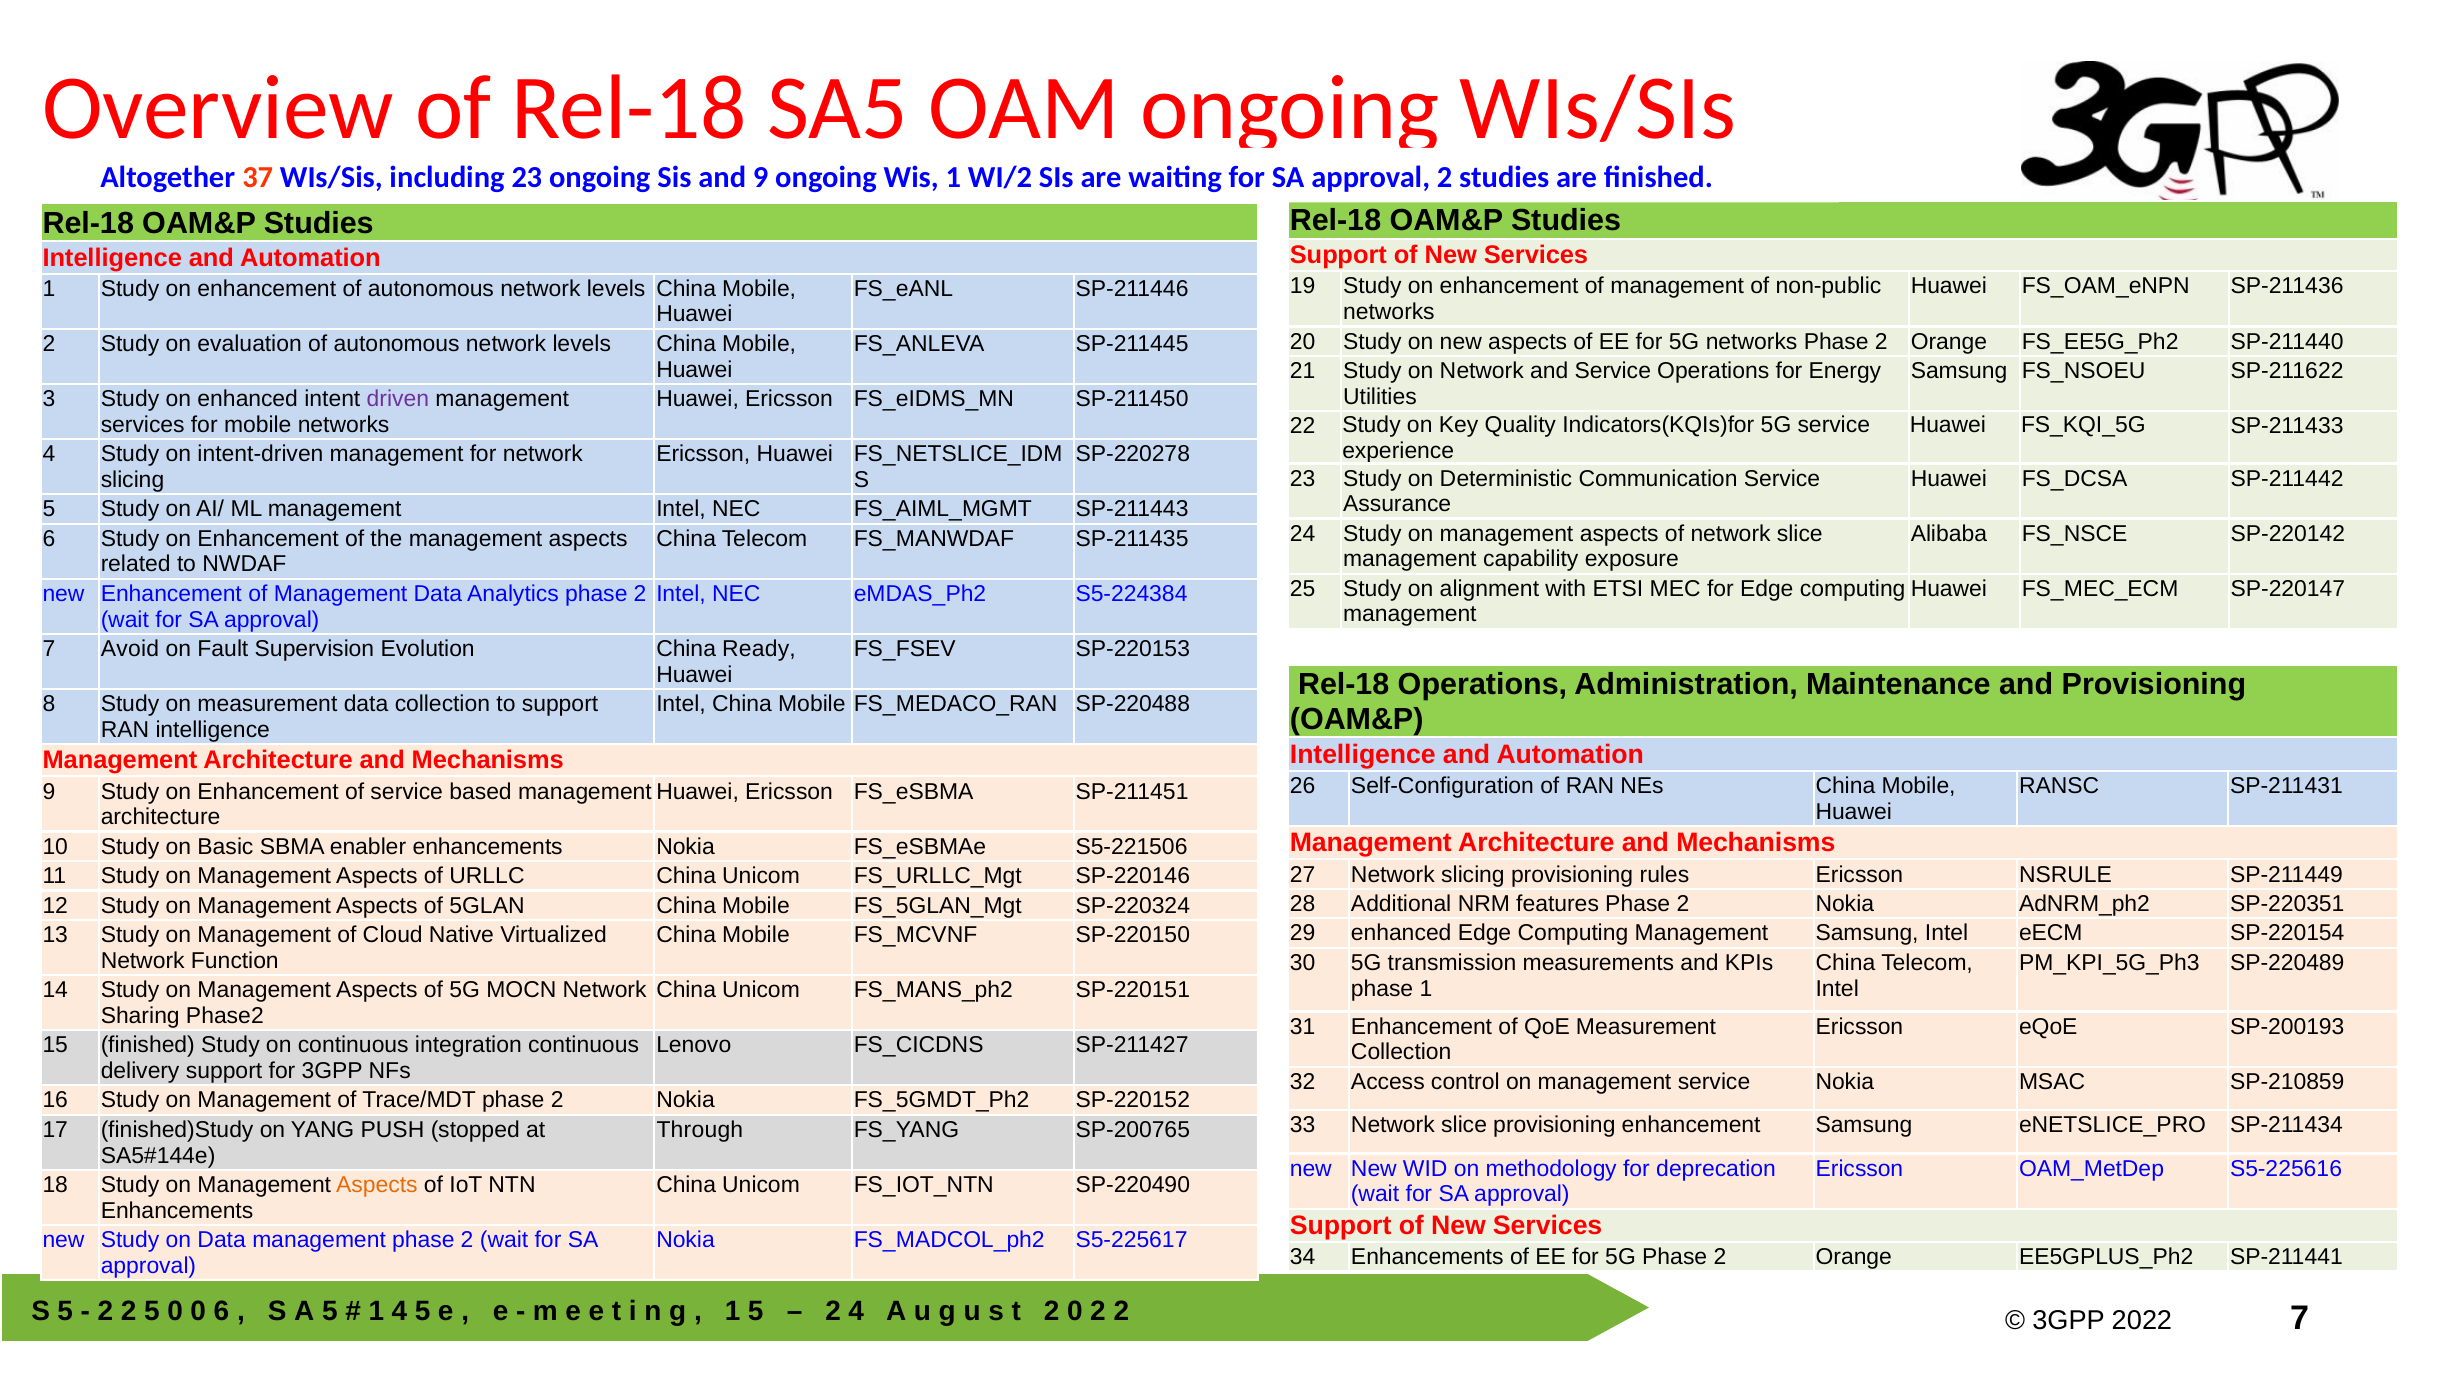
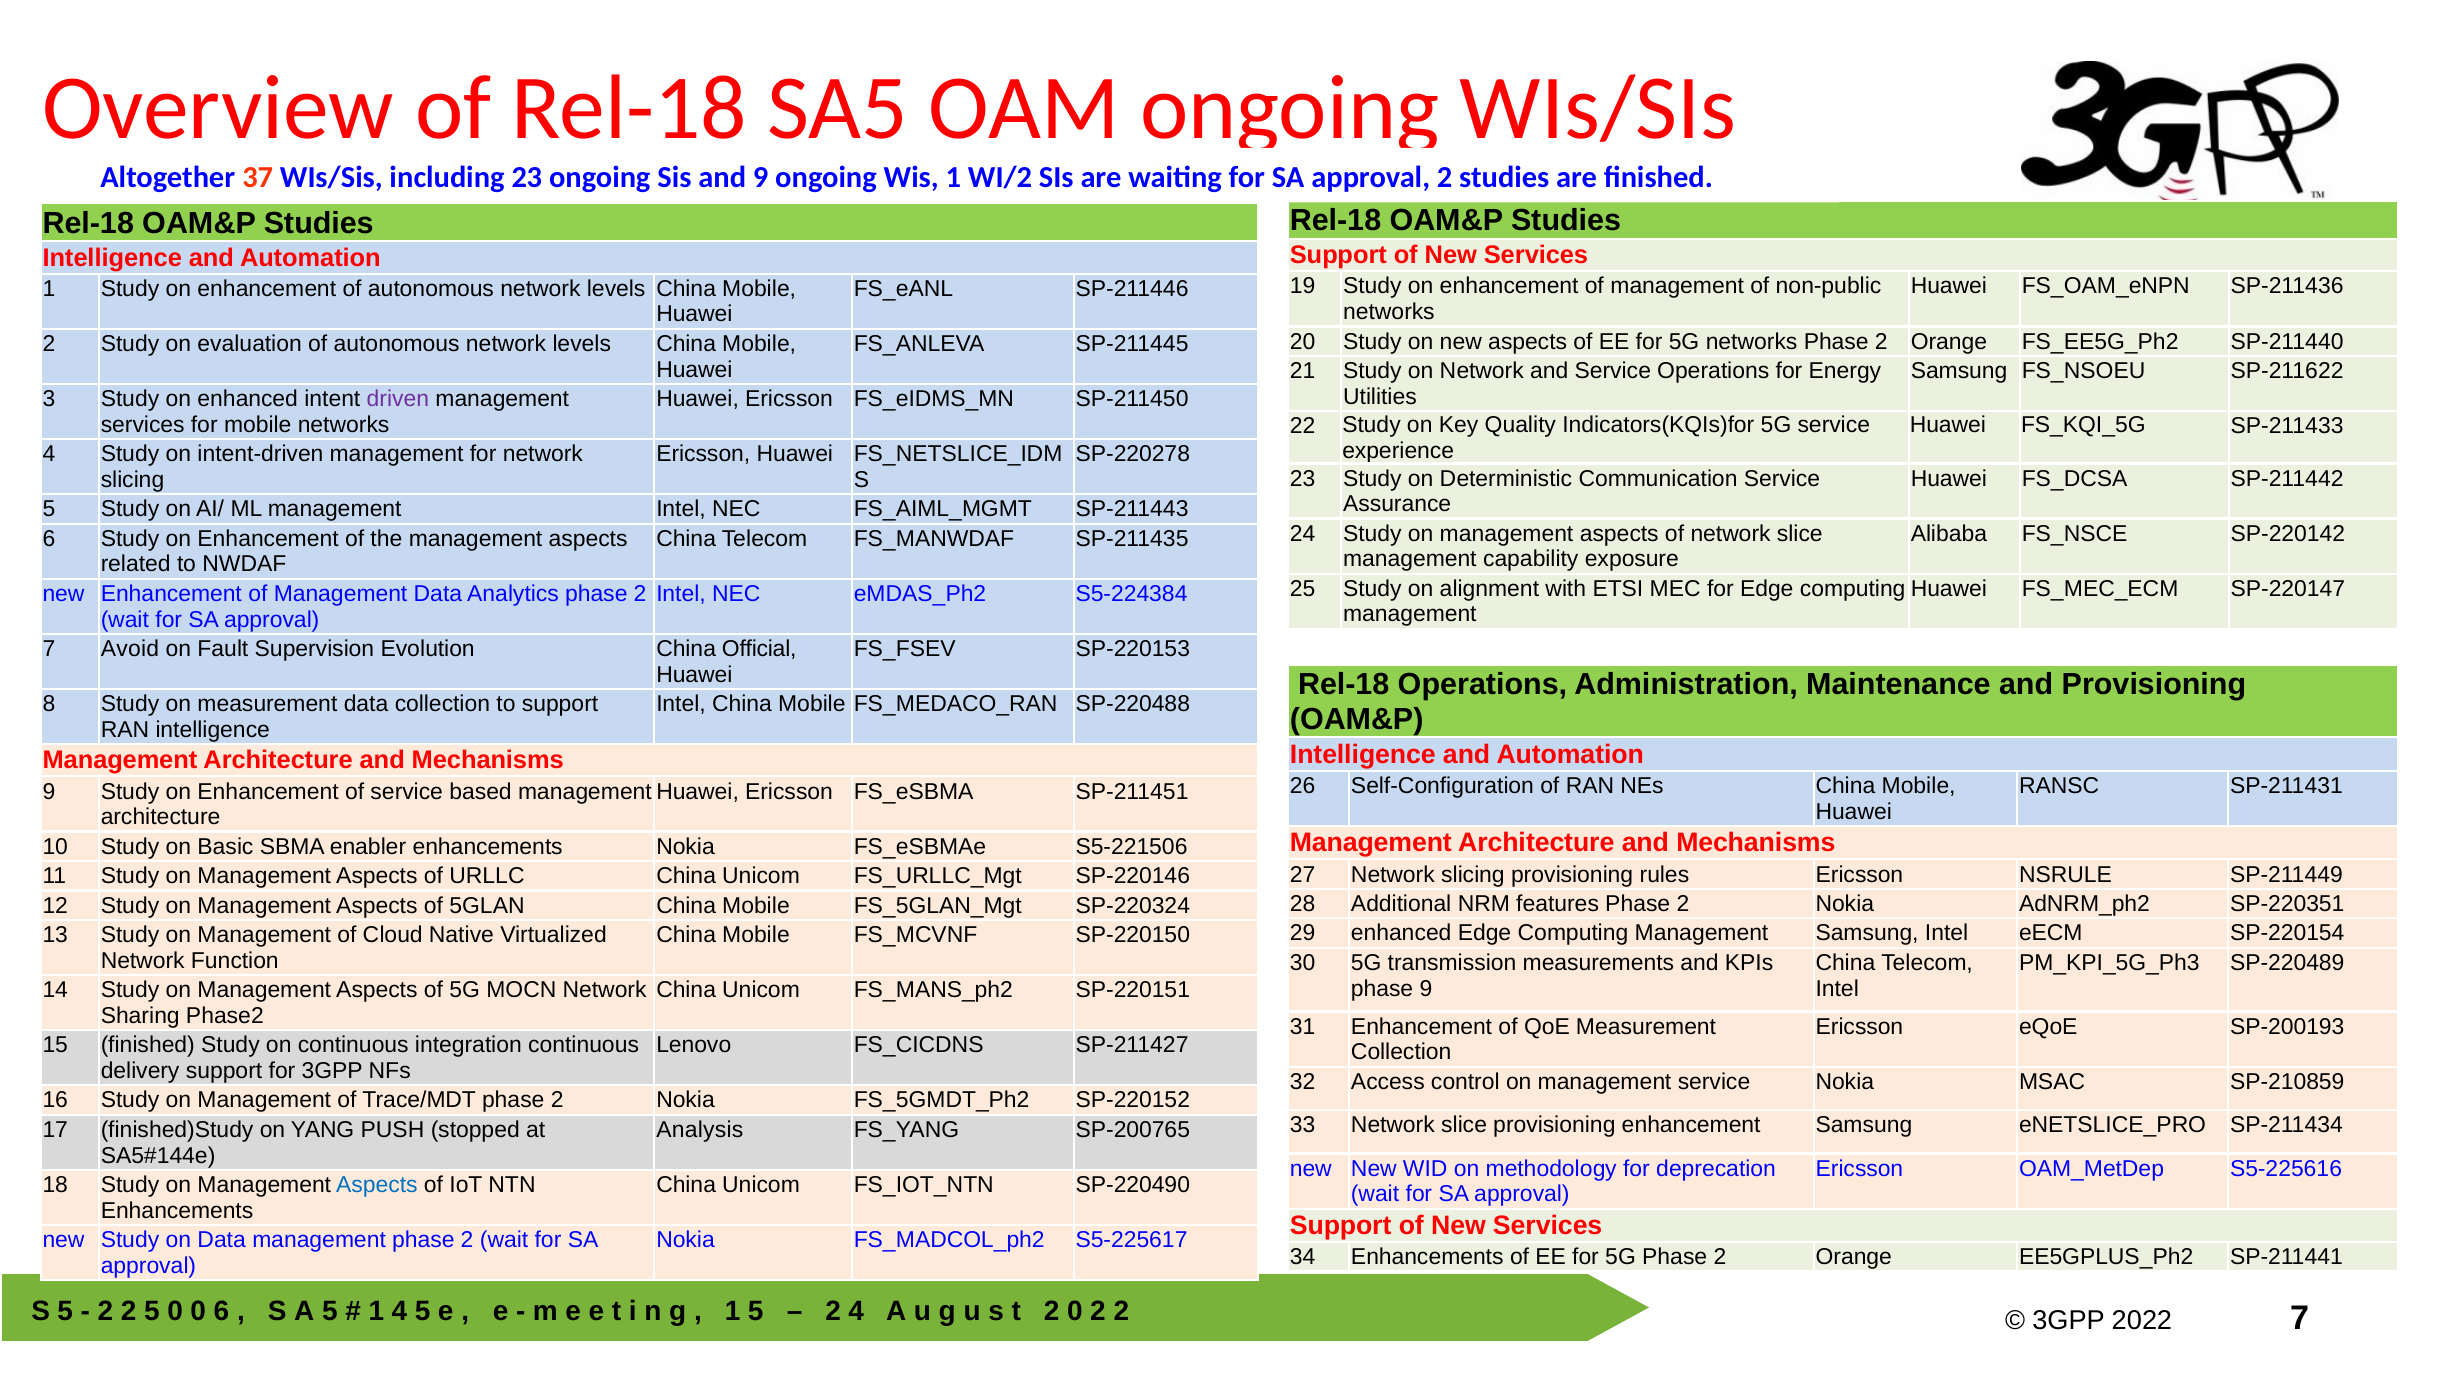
Ready: Ready -> Official
phase 1: 1 -> 9
Through: Through -> Analysis
Aspects at (377, 1185) colour: orange -> blue
